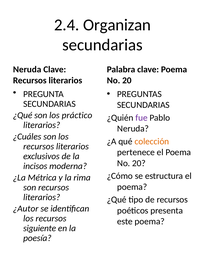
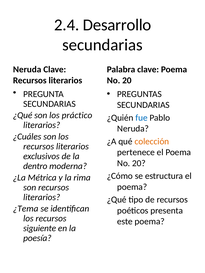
Organizan: Organizan -> Desarrollo
fue colour: purple -> blue
incisos: incisos -> dentro
¿Autor: ¿Autor -> ¿Tema
